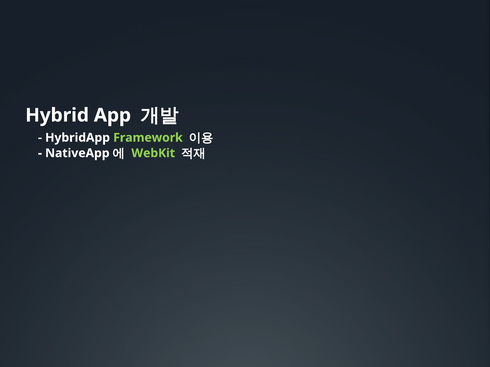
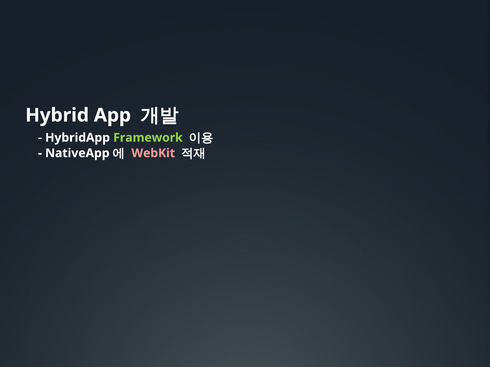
WebKit colour: light green -> pink
